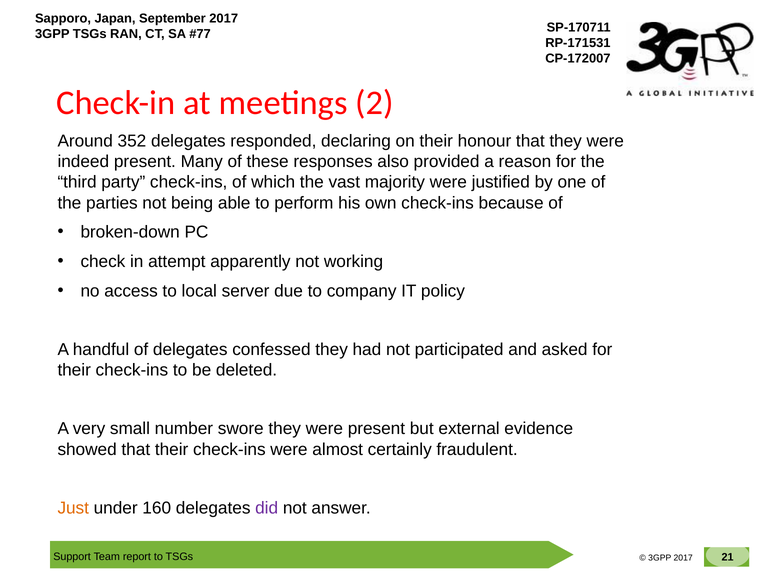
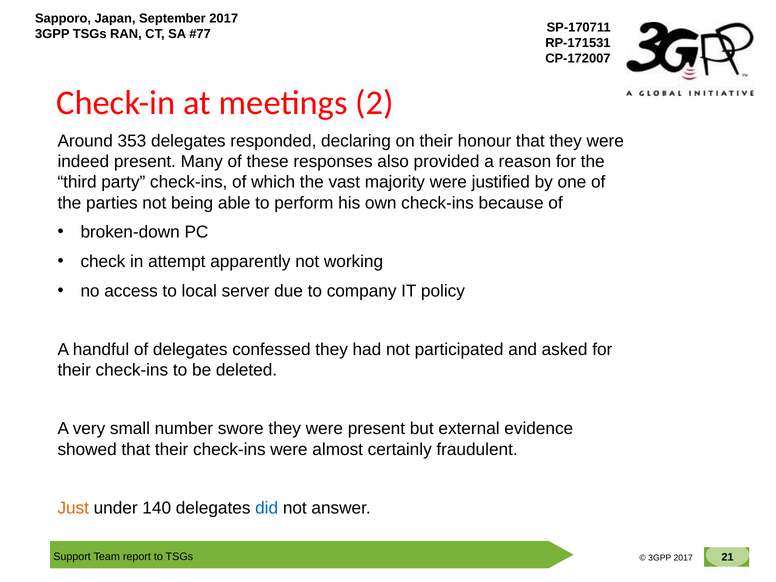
352: 352 -> 353
160: 160 -> 140
did colour: purple -> blue
